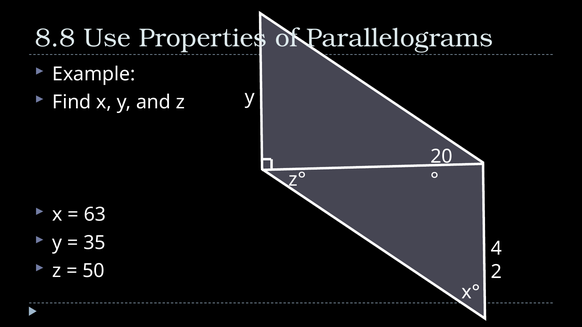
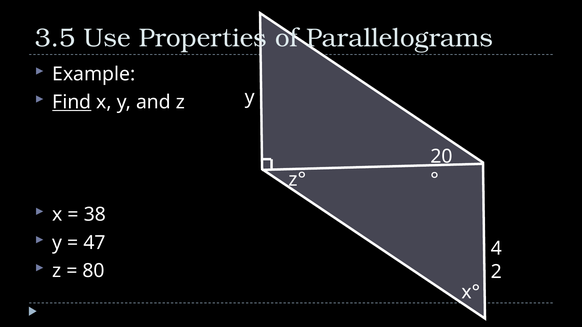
8.8: 8.8 -> 3.5
Find underline: none -> present
63: 63 -> 38
35: 35 -> 47
50: 50 -> 80
